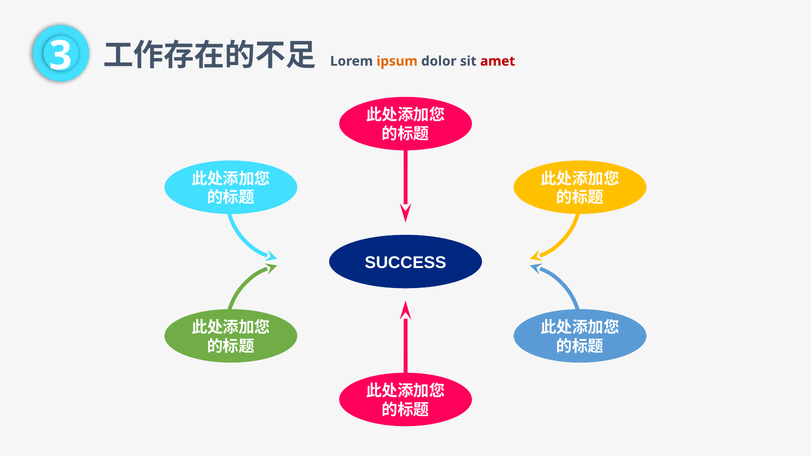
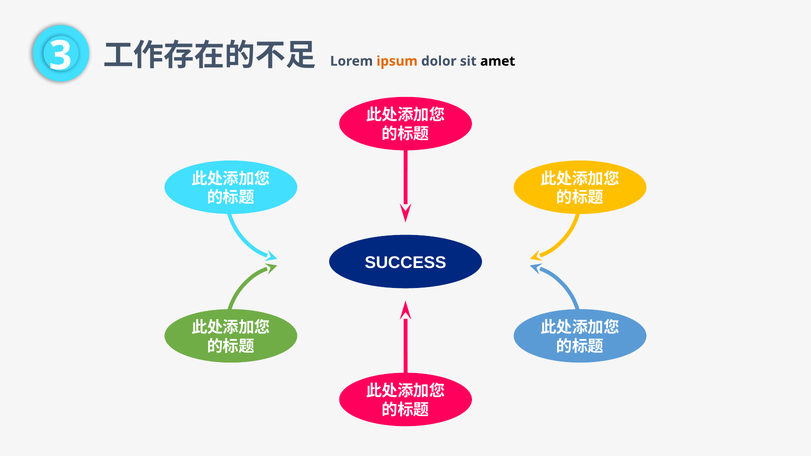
amet colour: red -> black
